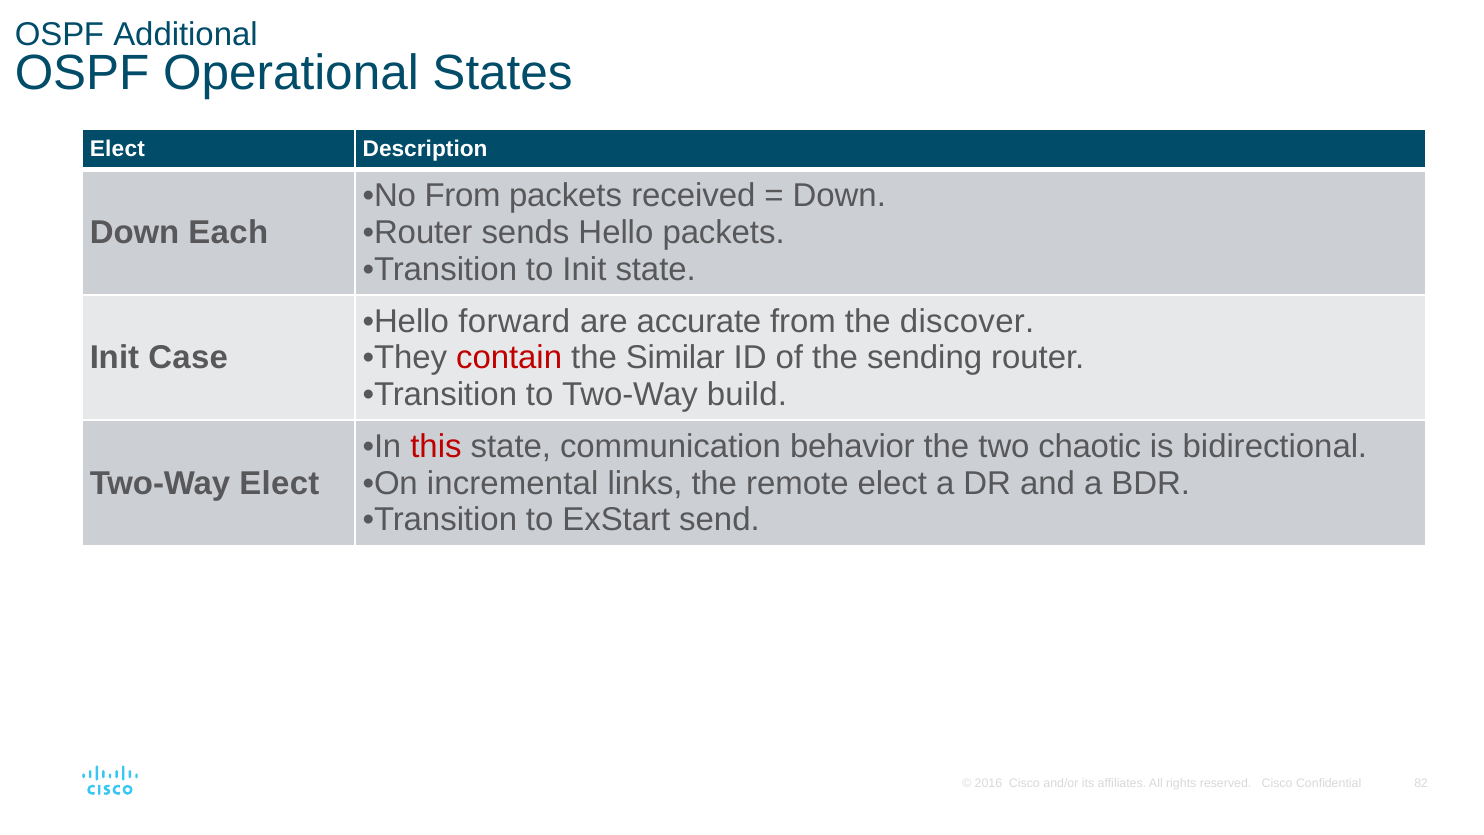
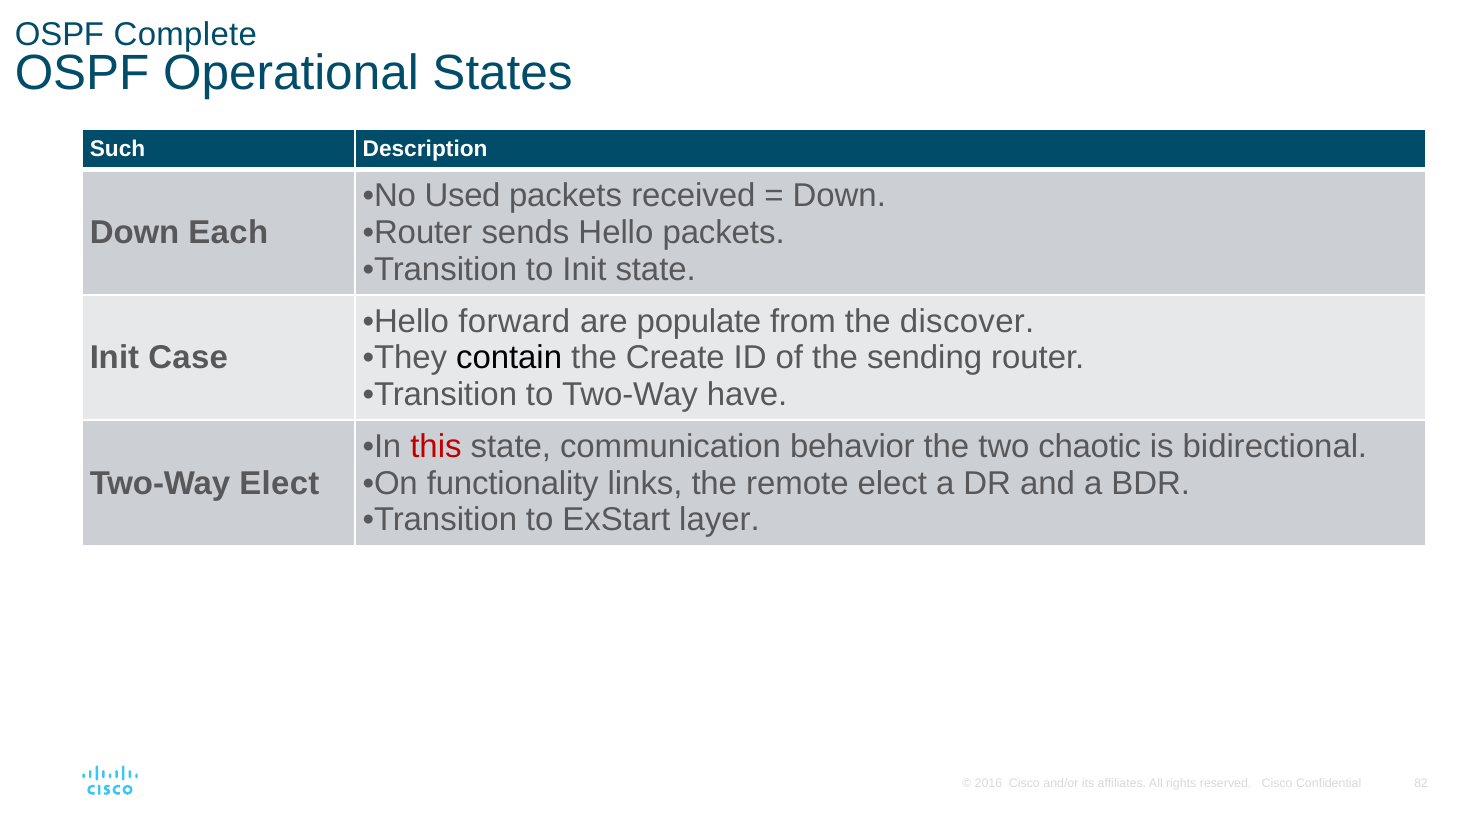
Additional: Additional -> Complete
Elect at (117, 149): Elect -> Such
No From: From -> Used
accurate: accurate -> populate
contain colour: red -> black
Similar: Similar -> Create
build: build -> have
incremental: incremental -> functionality
send: send -> layer
